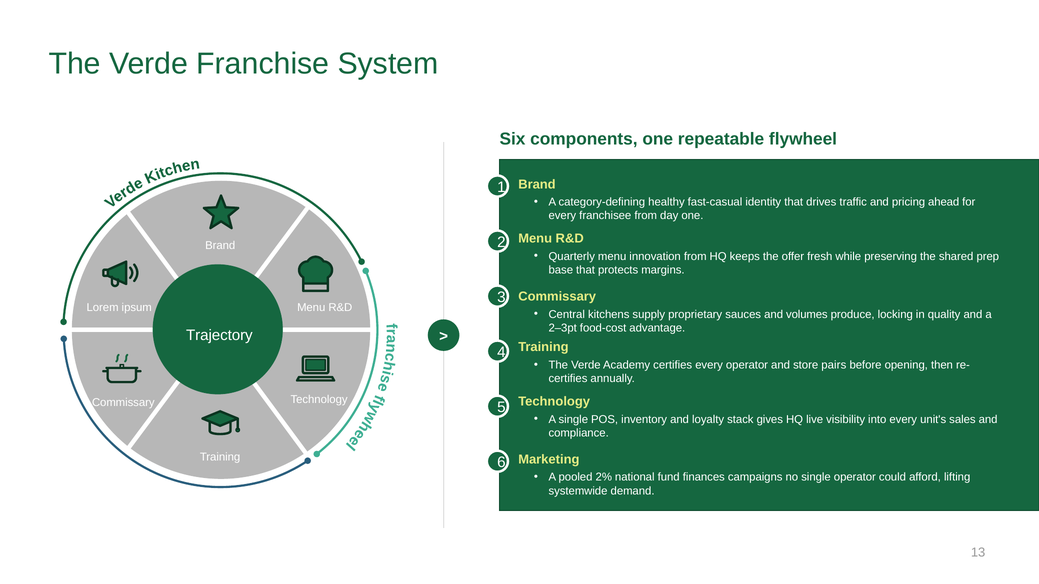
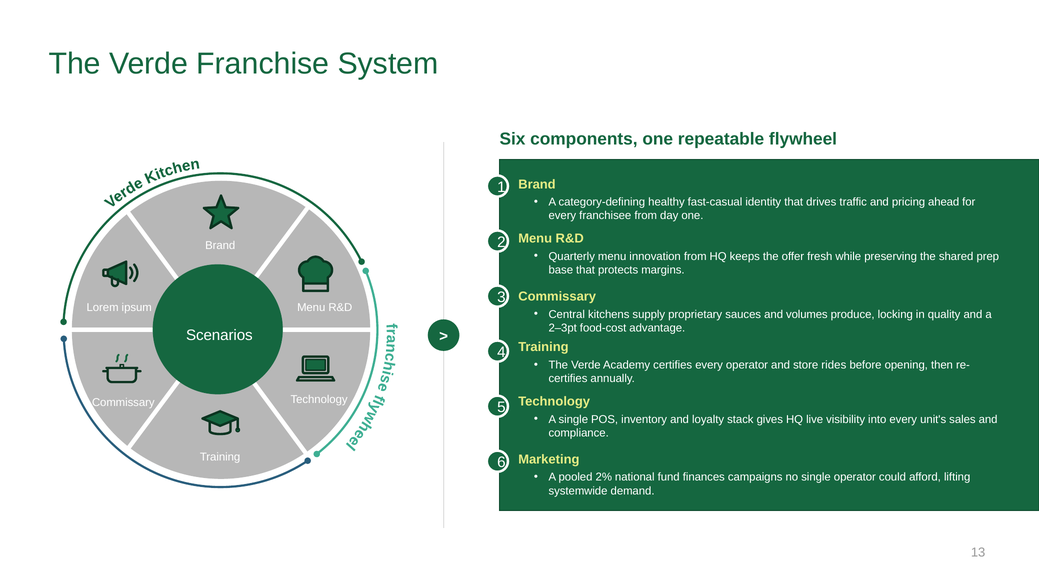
Trajectory: Trajectory -> Scenarios
pairs: pairs -> rides
